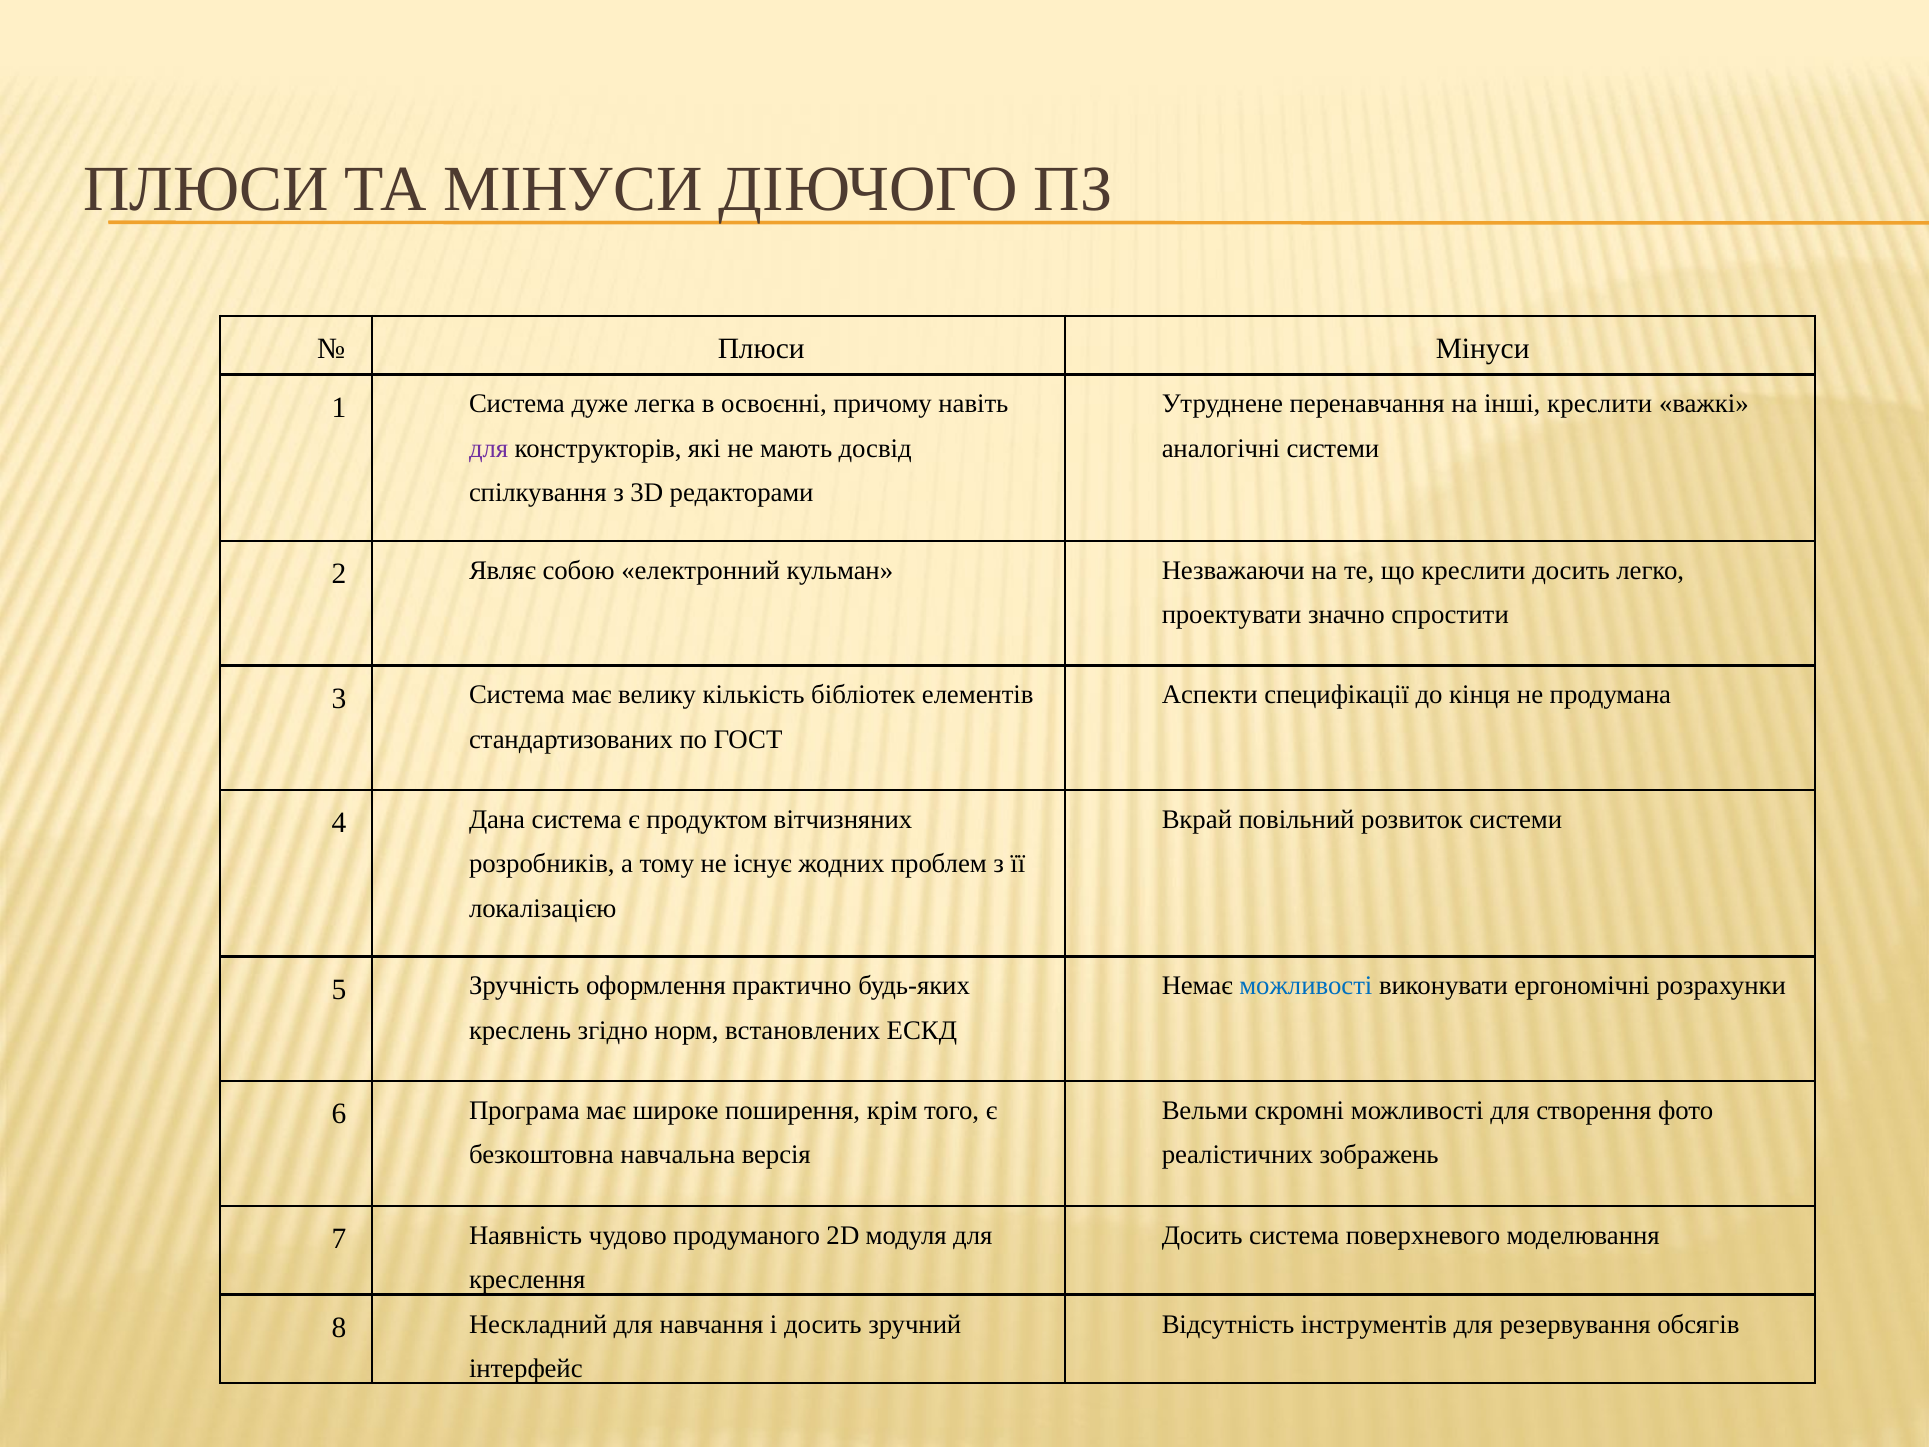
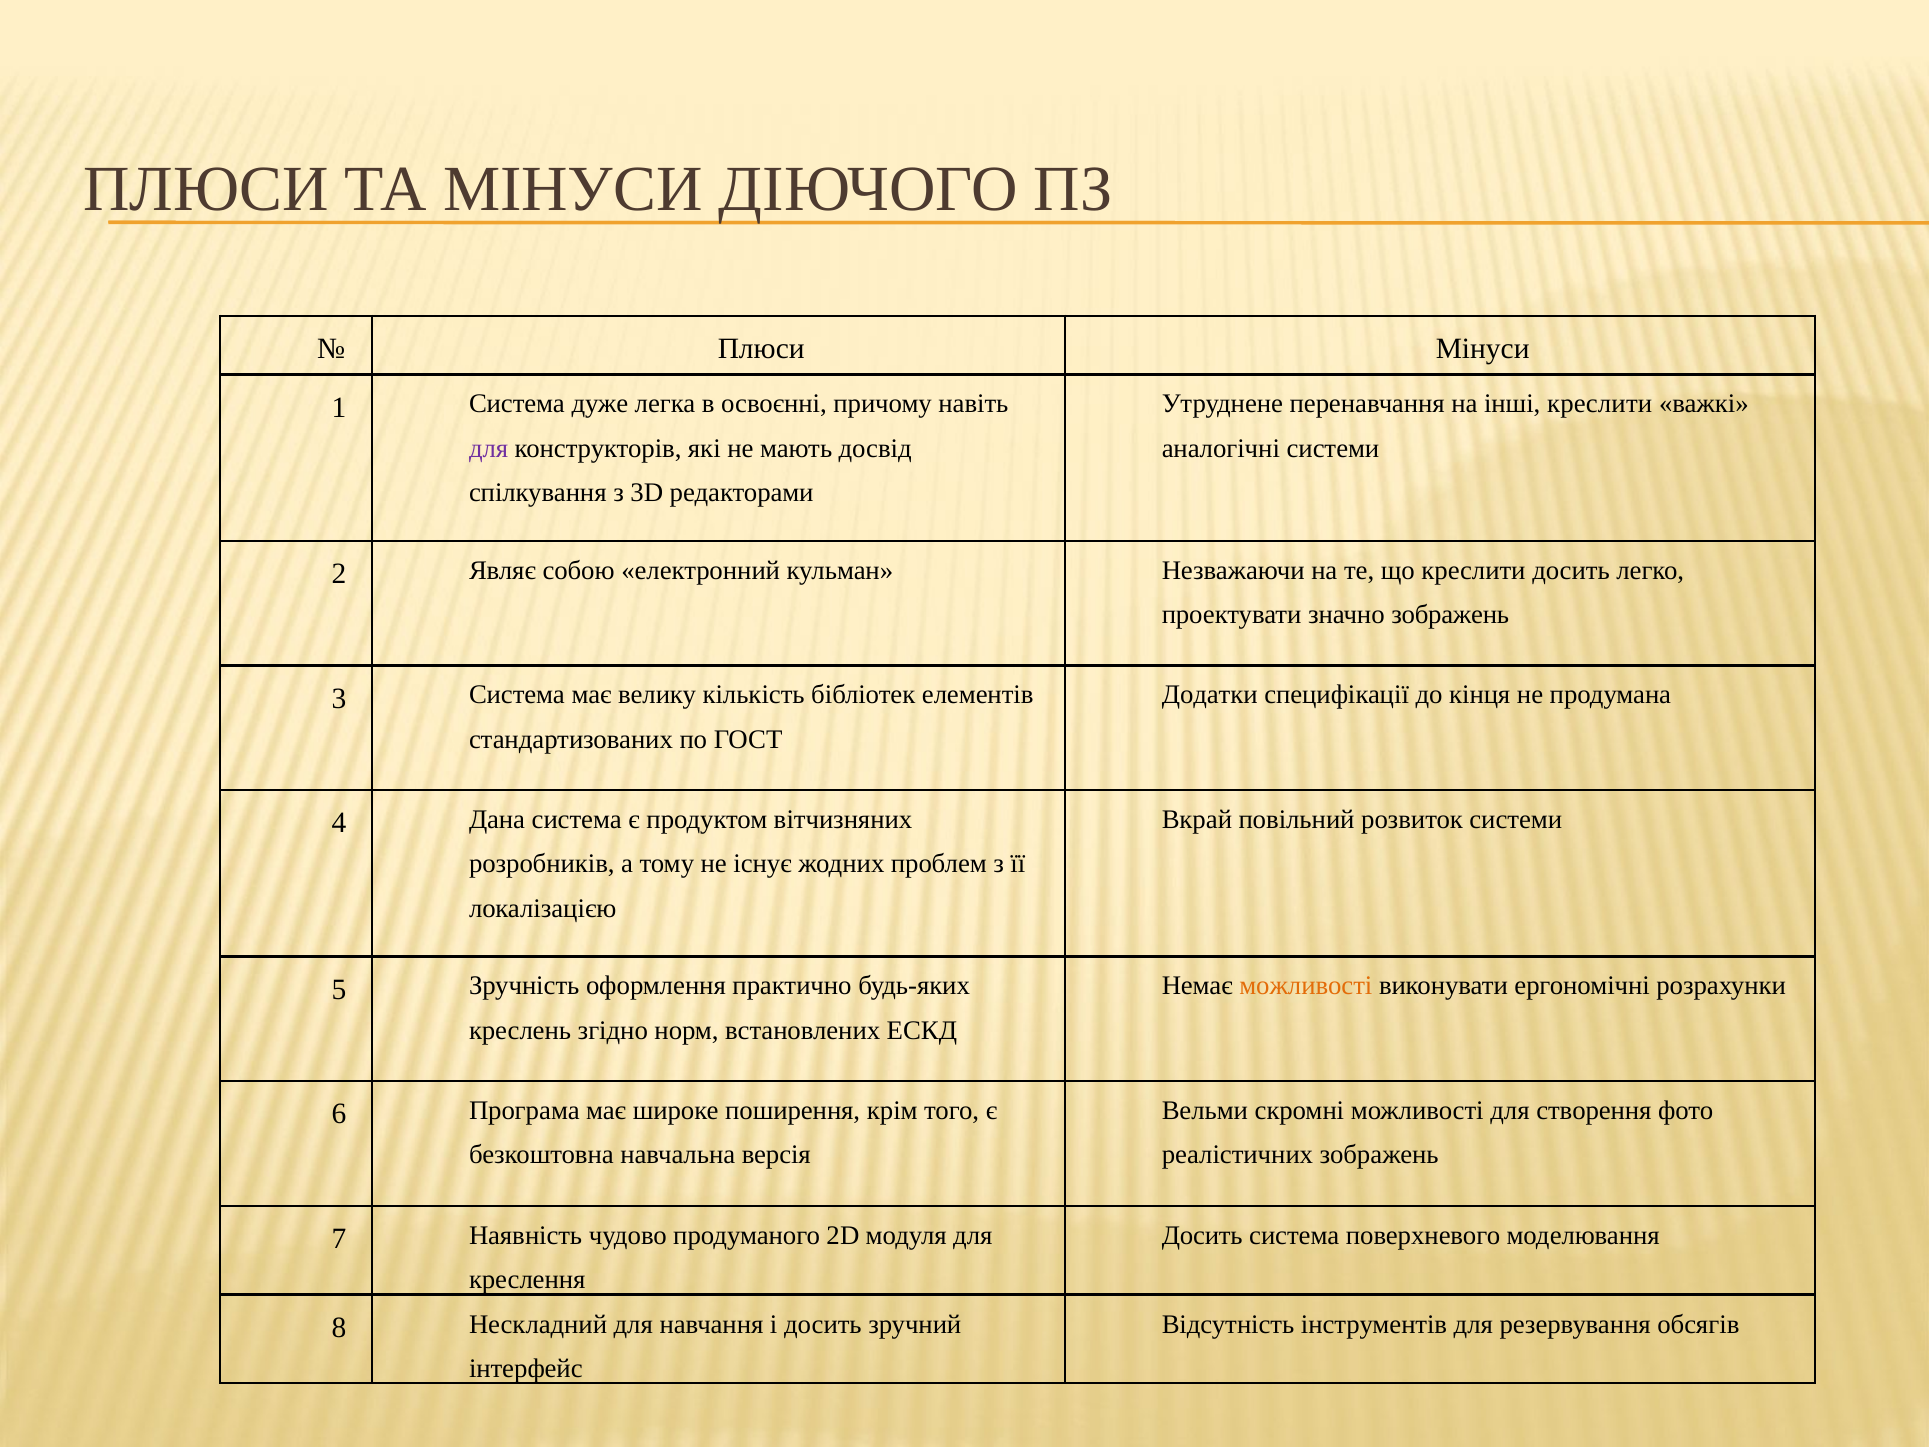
значно спростити: спростити -> зображень
Аспекти: Аспекти -> Додатки
можливості at (1306, 986) colour: blue -> orange
